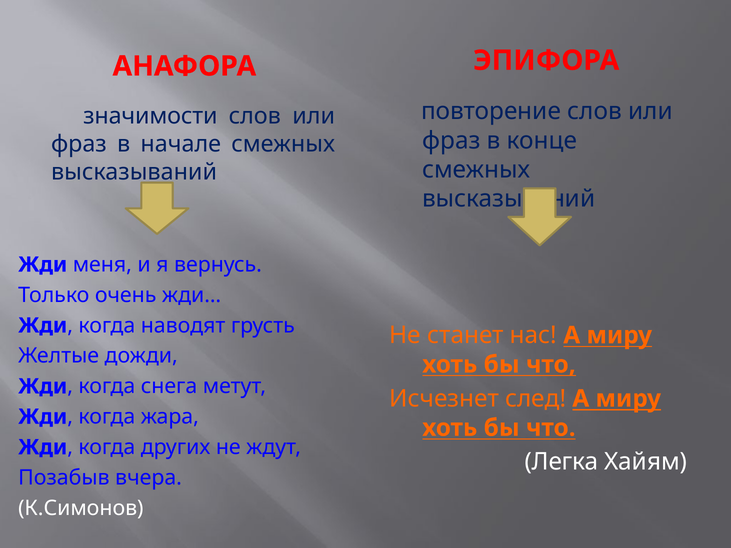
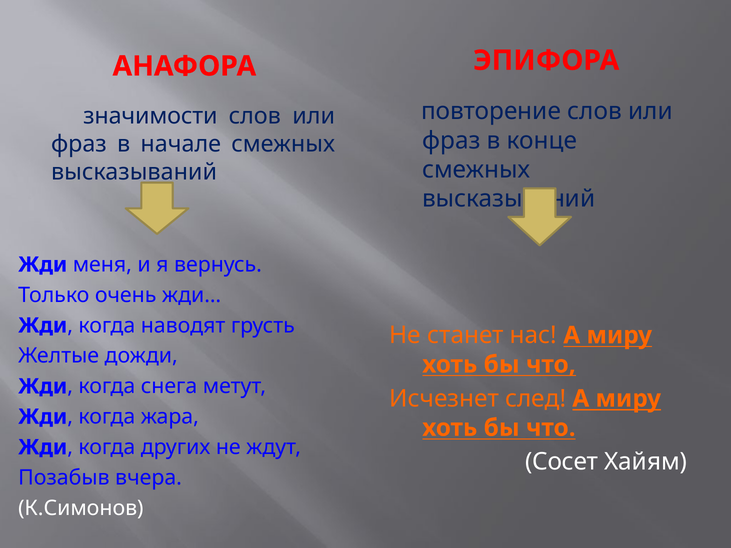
Легка: Легка -> Сосет
